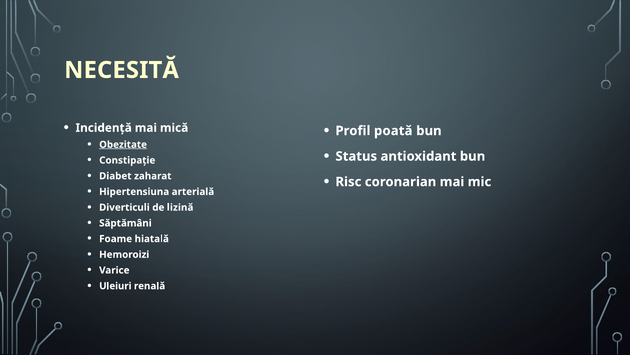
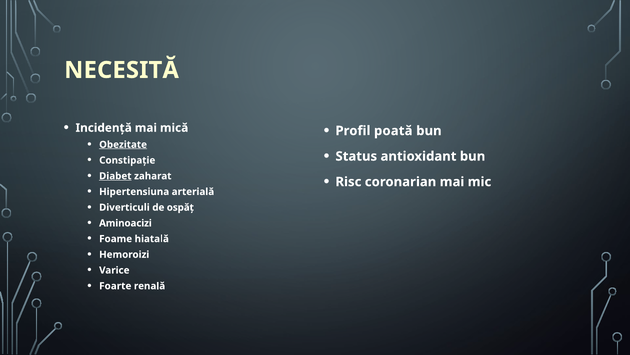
Diabet underline: none -> present
lizină: lizină -> ospăț
Săptămâni: Săptămâni -> Aminoacizi
Uleiuri: Uleiuri -> Foarte
